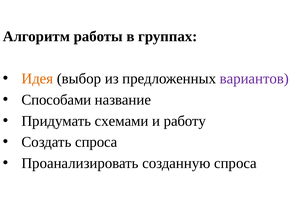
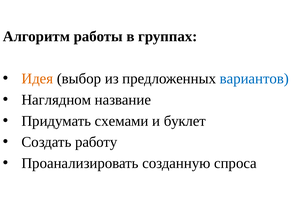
вариантов colour: purple -> blue
Способами: Способами -> Наглядном
работу: работу -> буклет
Создать спроса: спроса -> работу
